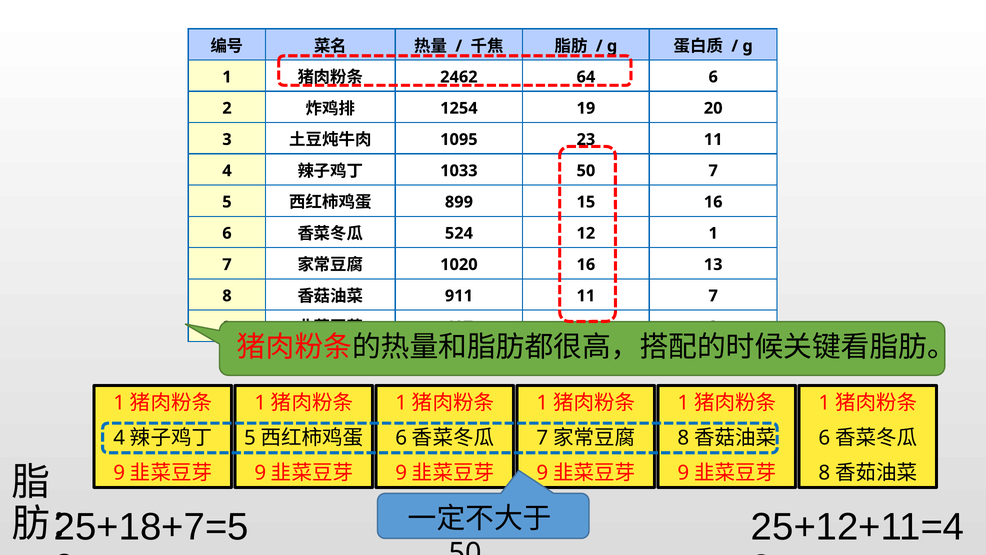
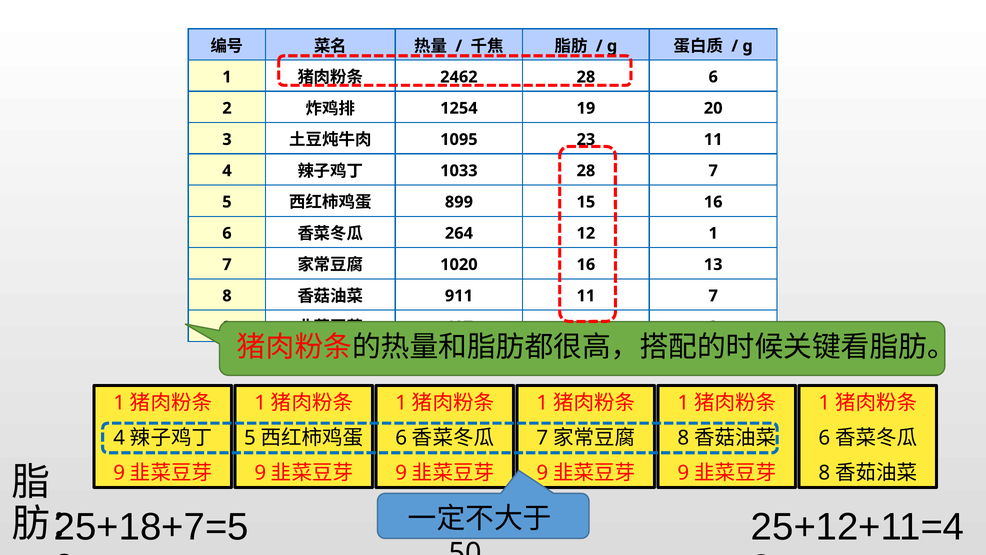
2462 64: 64 -> 28
1033 50: 50 -> 28
524: 524 -> 264
